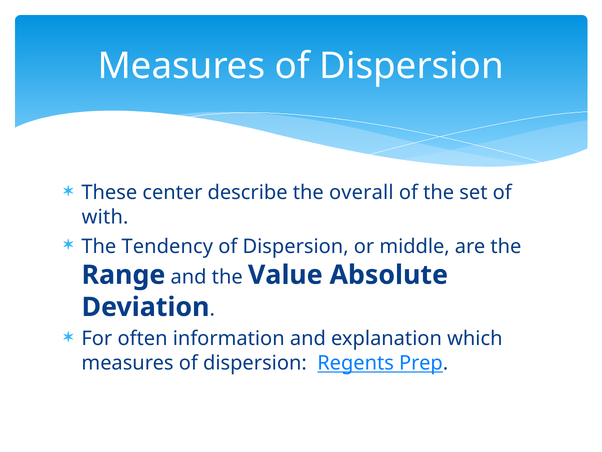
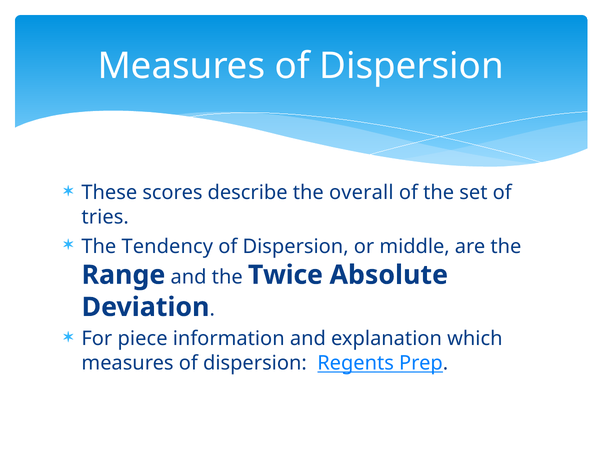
center: center -> scores
with: with -> tries
Value: Value -> Twice
often: often -> piece
